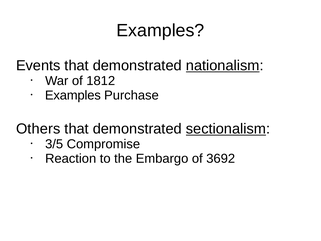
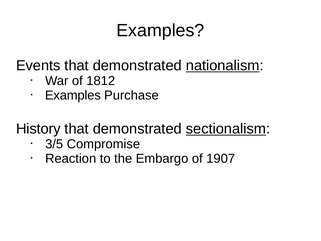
Others: Others -> History
3692: 3692 -> 1907
